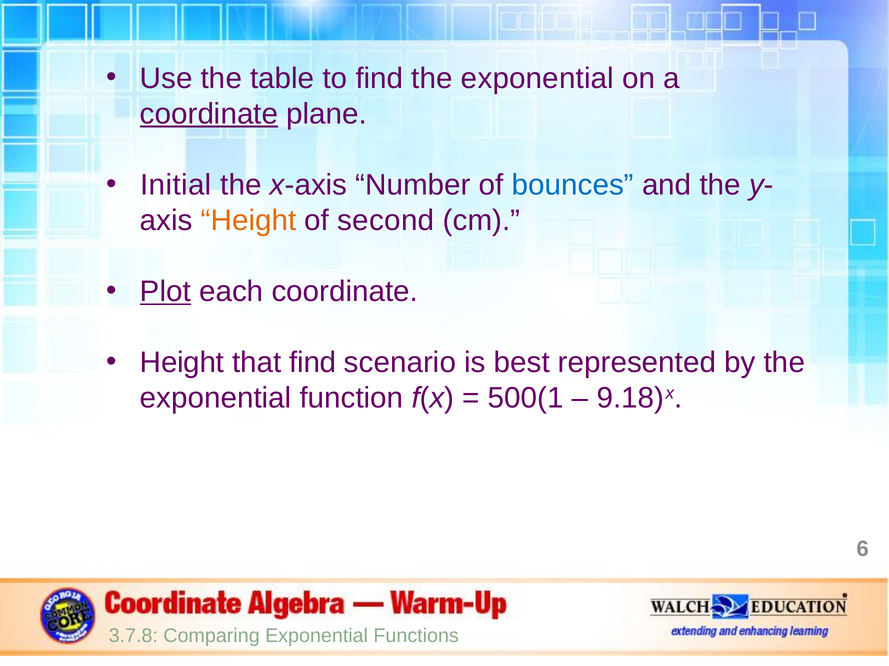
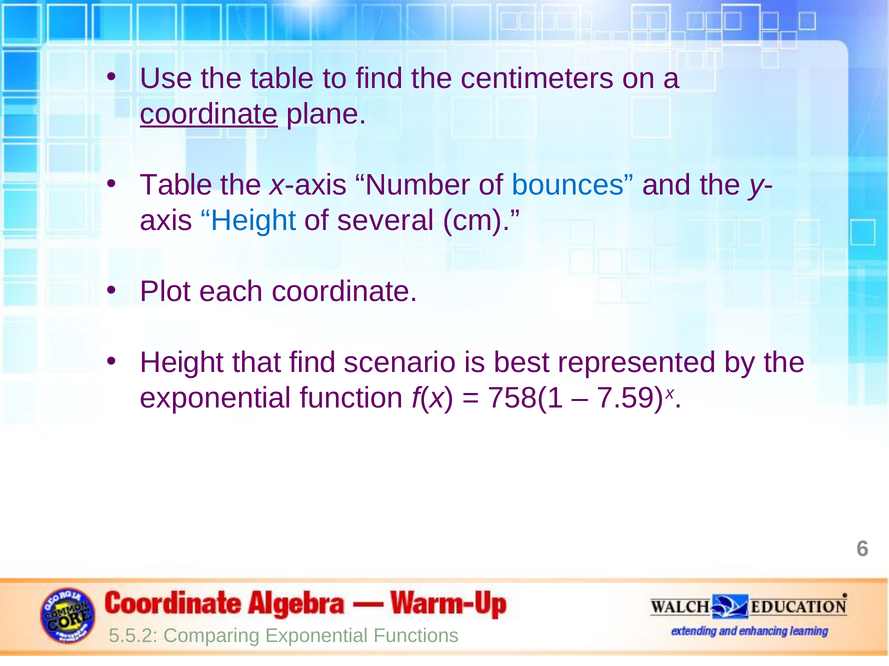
exponential at (537, 78): exponential -> centimeters
Initial at (176, 185): Initial -> Table
Height at (249, 221) colour: orange -> blue
second: second -> several
Plot underline: present -> none
500(1: 500(1 -> 758(1
9.18: 9.18 -> 7.59
3.7.8: 3.7.8 -> 5.5.2
